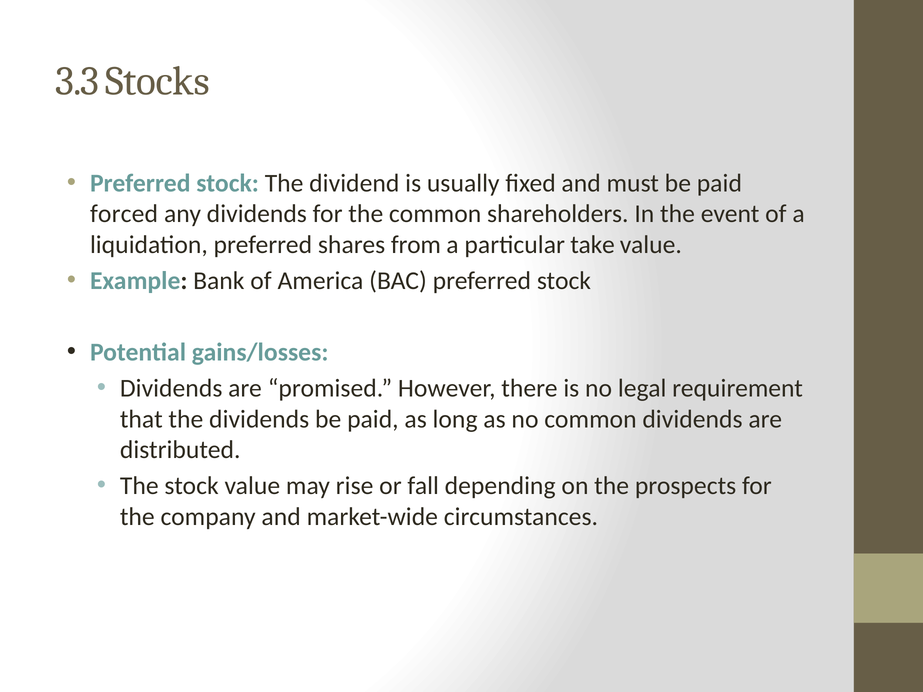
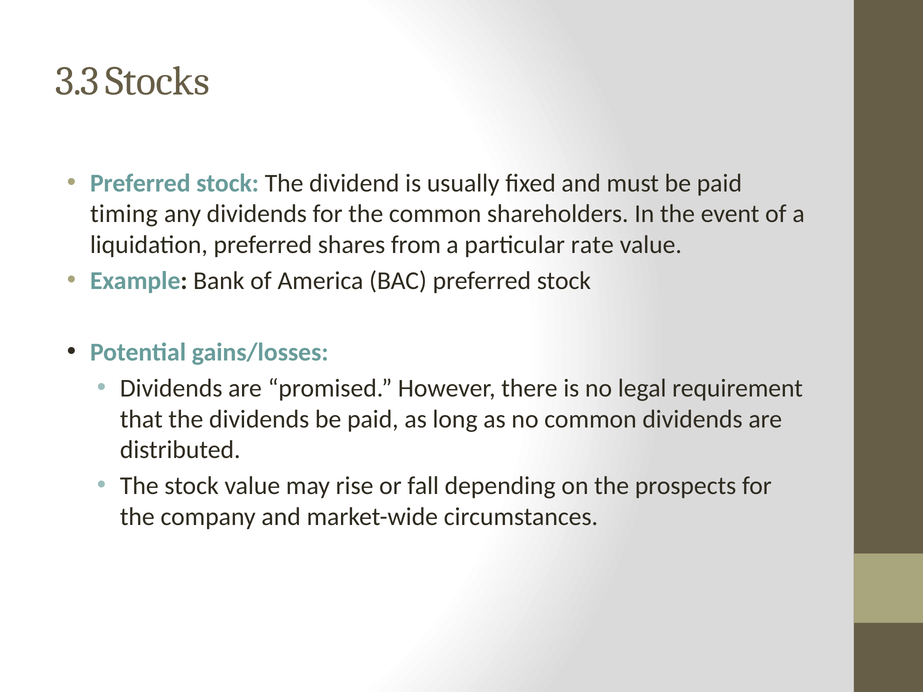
forced: forced -> timing
take: take -> rate
